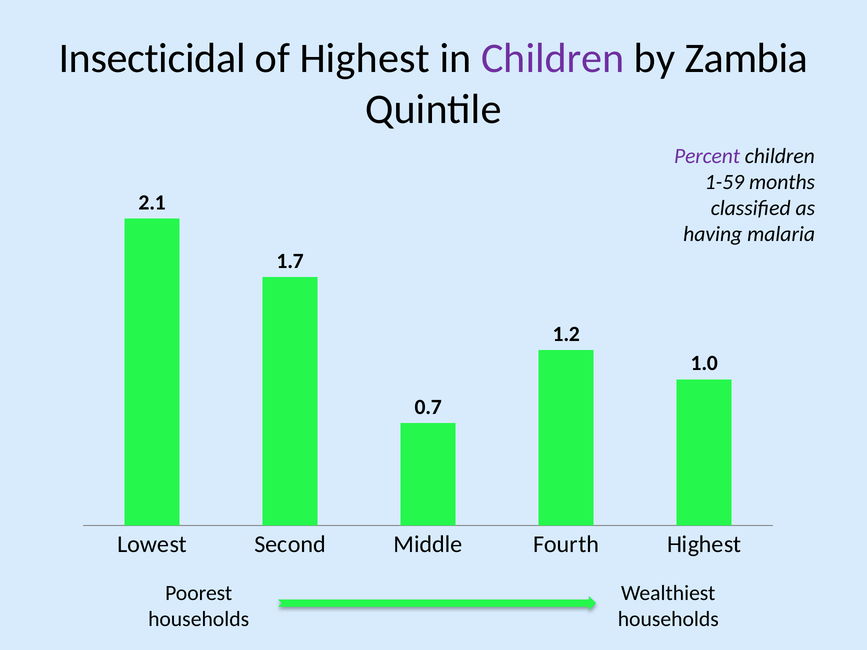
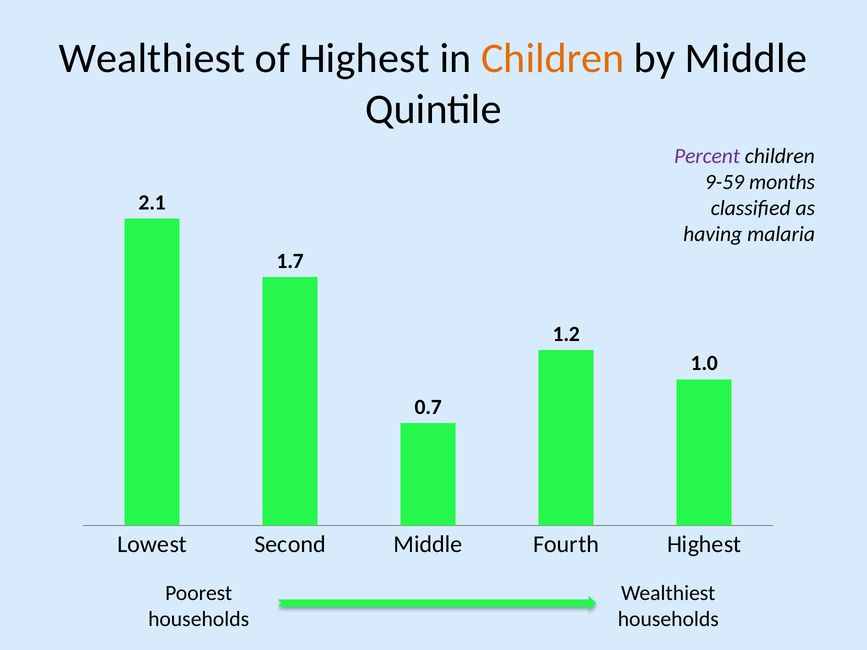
Insecticidal at (152, 59): Insecticidal -> Wealthiest
Children at (553, 59) colour: purple -> orange
by Zambia: Zambia -> Middle
1-59: 1-59 -> 9-59
